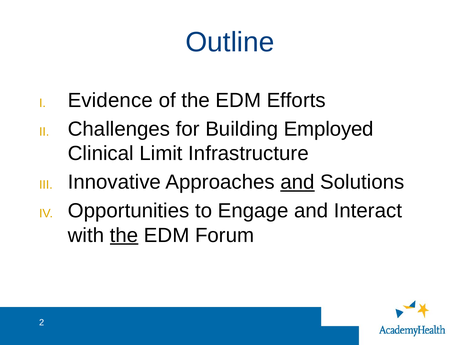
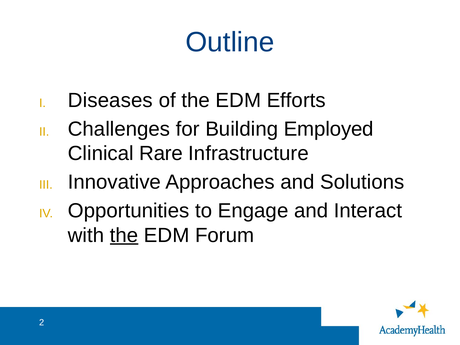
Evidence: Evidence -> Diseases
Limit: Limit -> Rare
and at (297, 182) underline: present -> none
